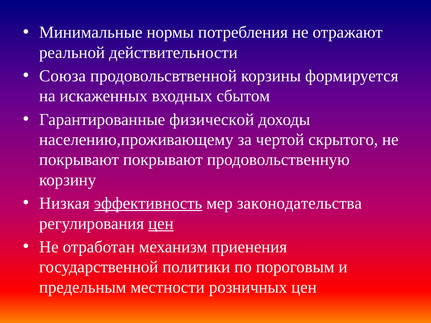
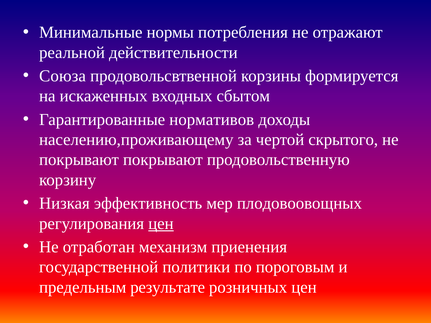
физической: физической -> нормативов
эффективность underline: present -> none
законодательства: законодательства -> плодовоовощных
местности: местности -> результате
